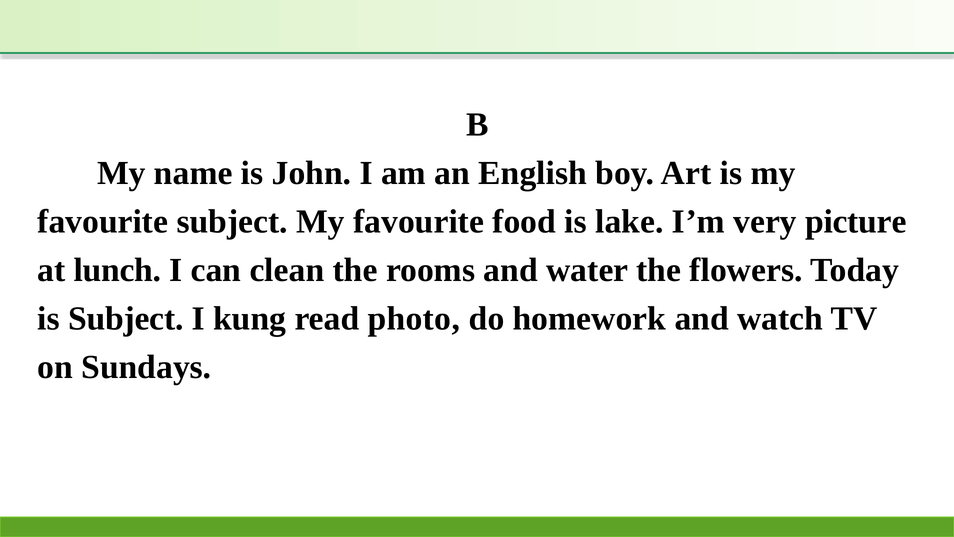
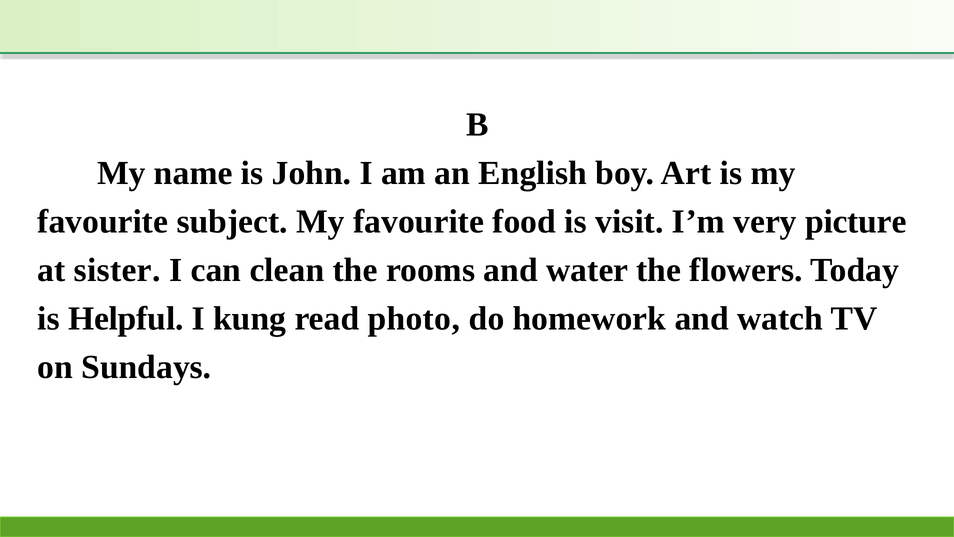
lake: lake -> visit
lunch: lunch -> sister
is Subject: Subject -> Helpful
